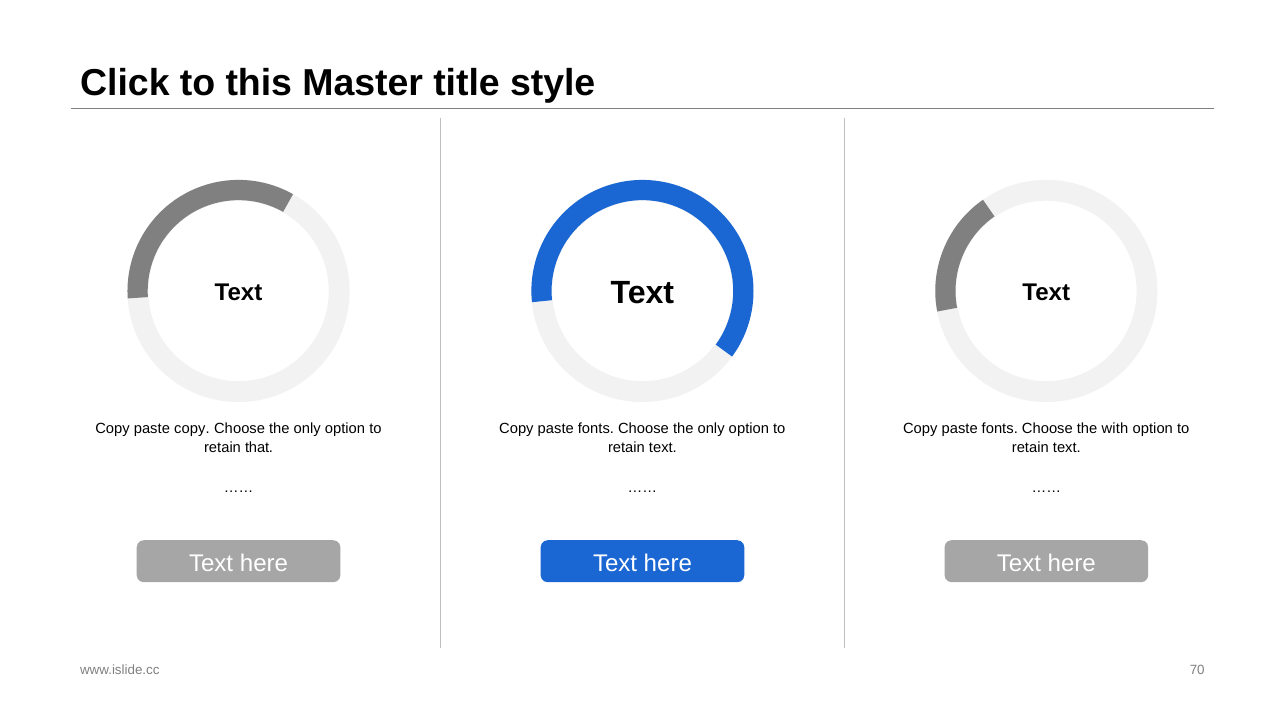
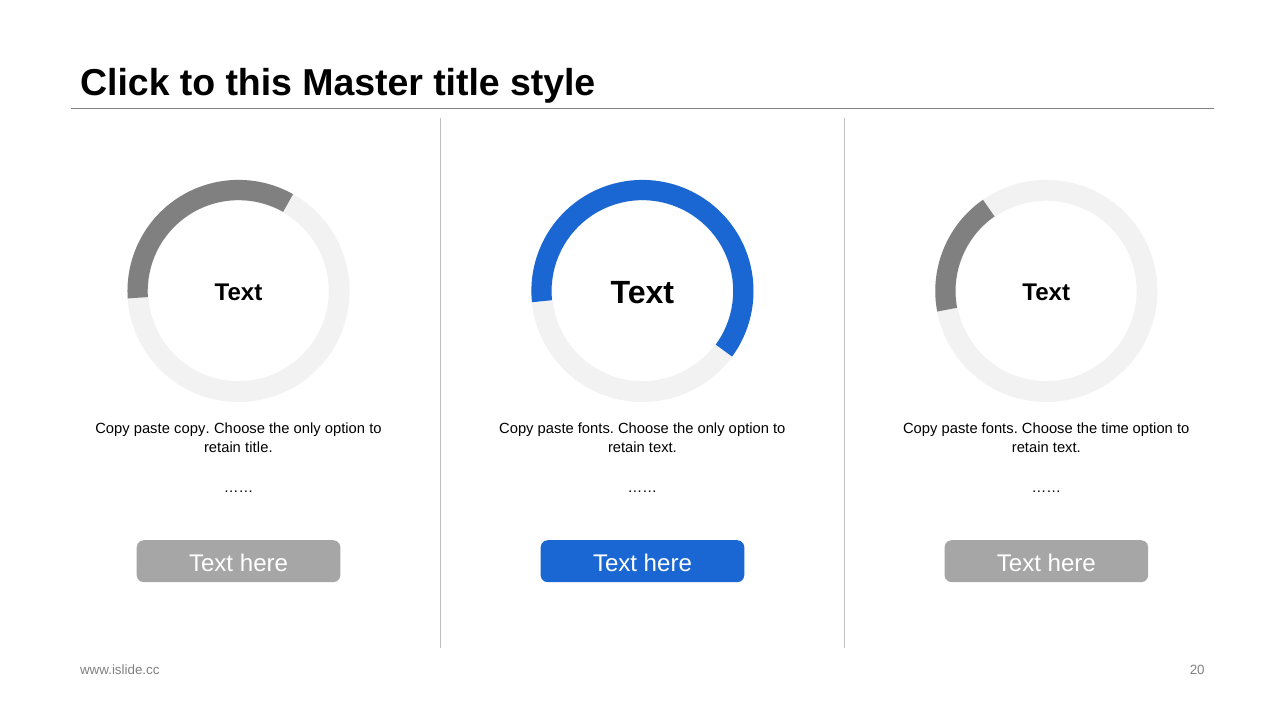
with: with -> time
retain that: that -> title
70: 70 -> 20
